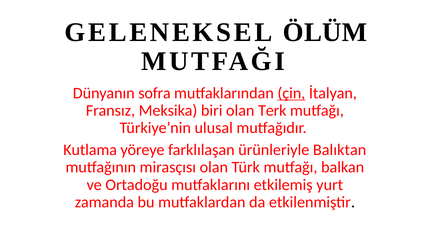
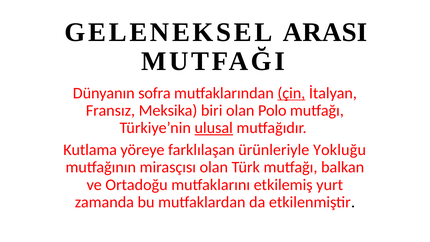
ÖLÜM: ÖLÜM -> ARASI
Terk: Terk -> Polo
ulusal underline: none -> present
Balıktan: Balıktan -> Yokluğu
